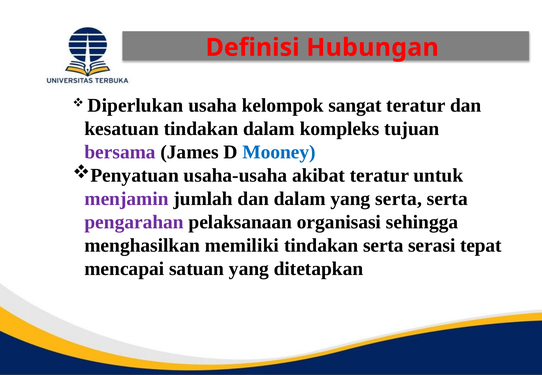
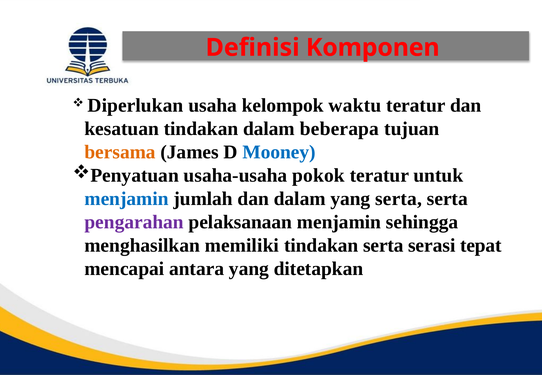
Hubungan: Hubungan -> Komponen
sangat: sangat -> waktu
kompleks: kompleks -> beberapa
bersama colour: purple -> orange
akibat: akibat -> pokok
menjamin at (127, 199) colour: purple -> blue
pelaksanaan organisasi: organisasi -> menjamin
satuan: satuan -> antara
